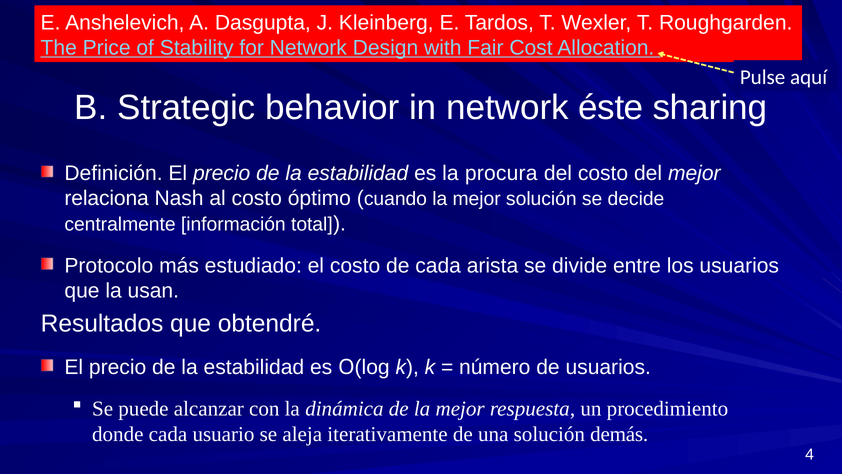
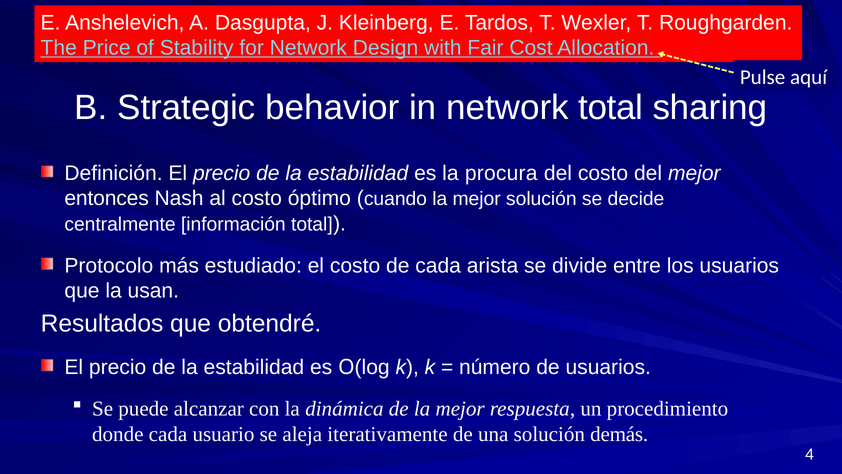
network éste: éste -> total
relaciona: relaciona -> entonces
